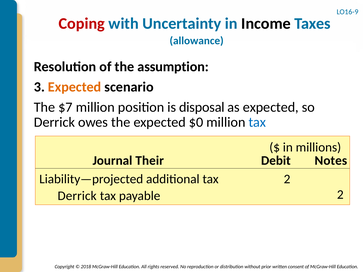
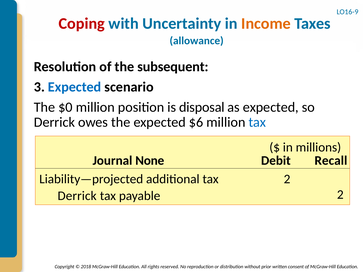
Income colour: black -> orange
assumption: assumption -> subsequent
Expected at (75, 87) colour: orange -> blue
$7: $7 -> $0
$0: $0 -> $6
Their: Their -> None
Notes: Notes -> Recall
